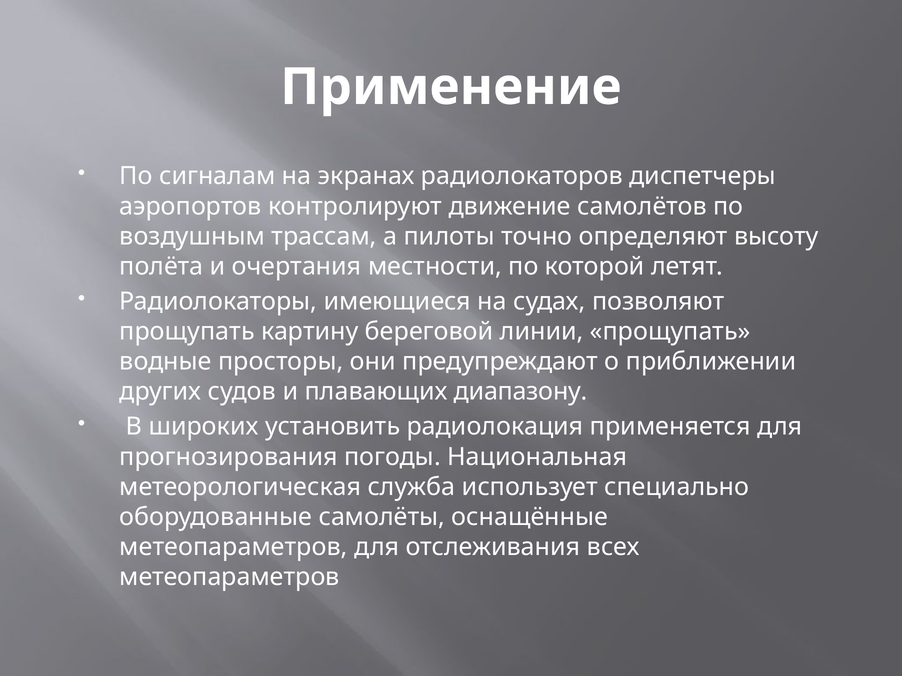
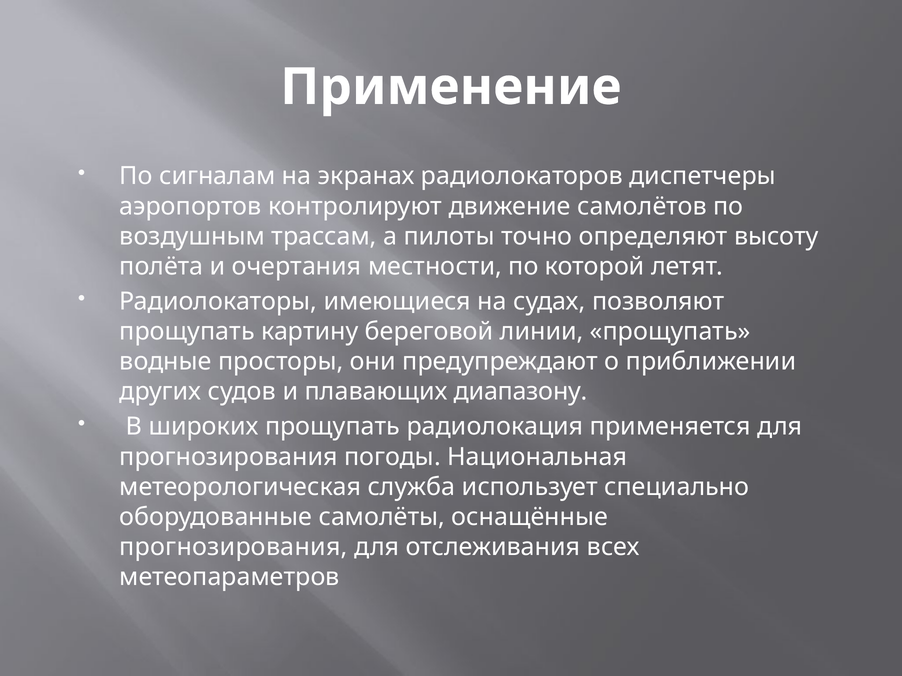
широких установить: установить -> прощупать
метеопараметров at (233, 547): метеопараметров -> прогнозирования
